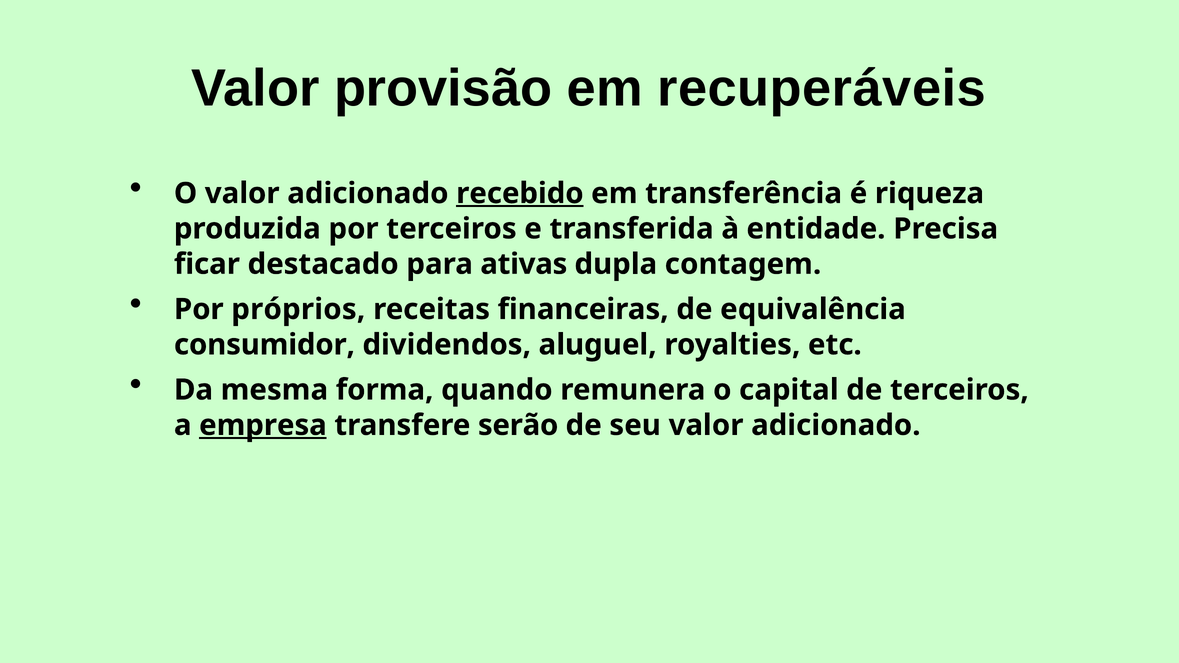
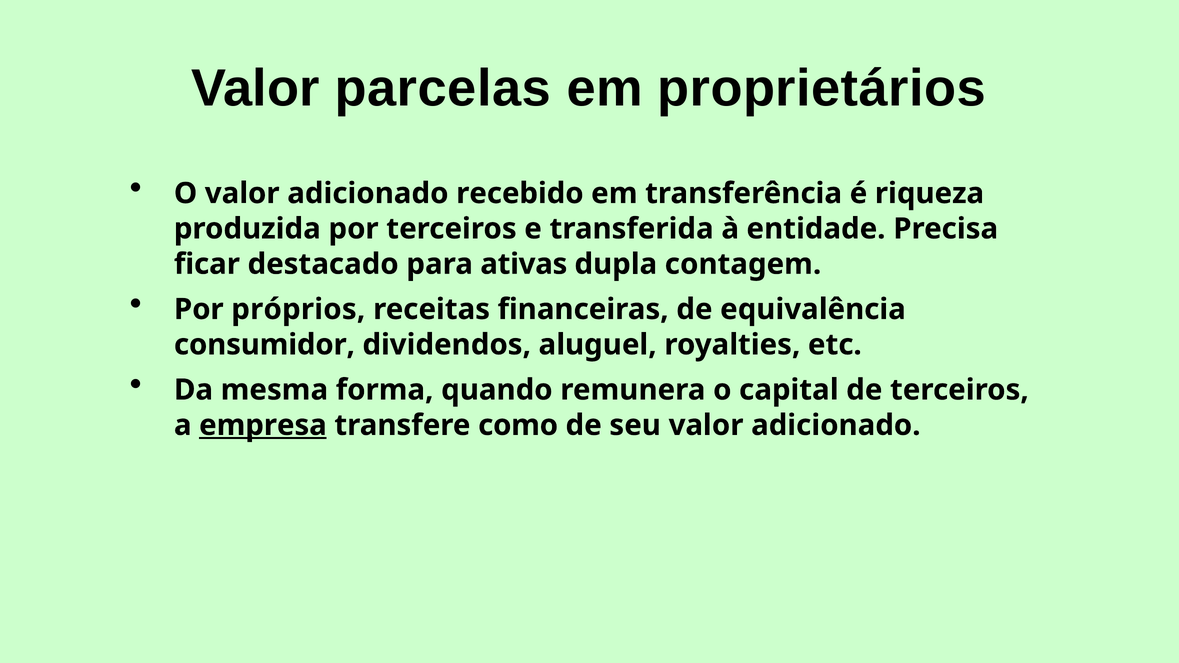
provisão: provisão -> parcelas
recuperáveis: recuperáveis -> proprietários
recebido underline: present -> none
serão: serão -> como
